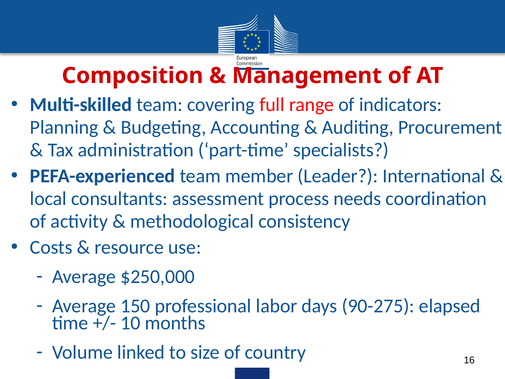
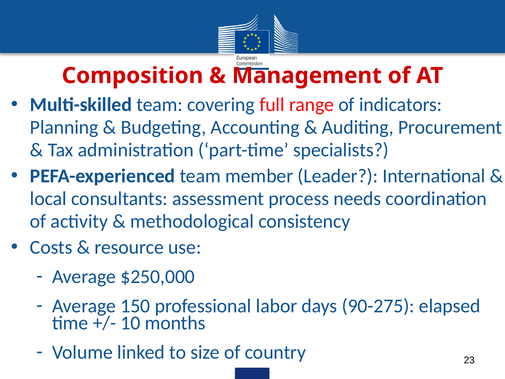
16: 16 -> 23
